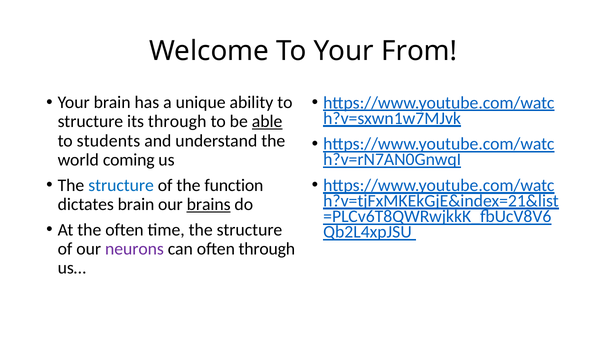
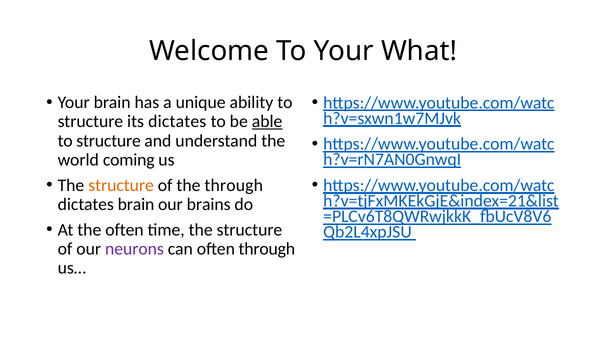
From: From -> What
its through: through -> dictates
students at (108, 141): students -> structure
structure at (121, 185) colour: blue -> orange
the function: function -> through
brains underline: present -> none
